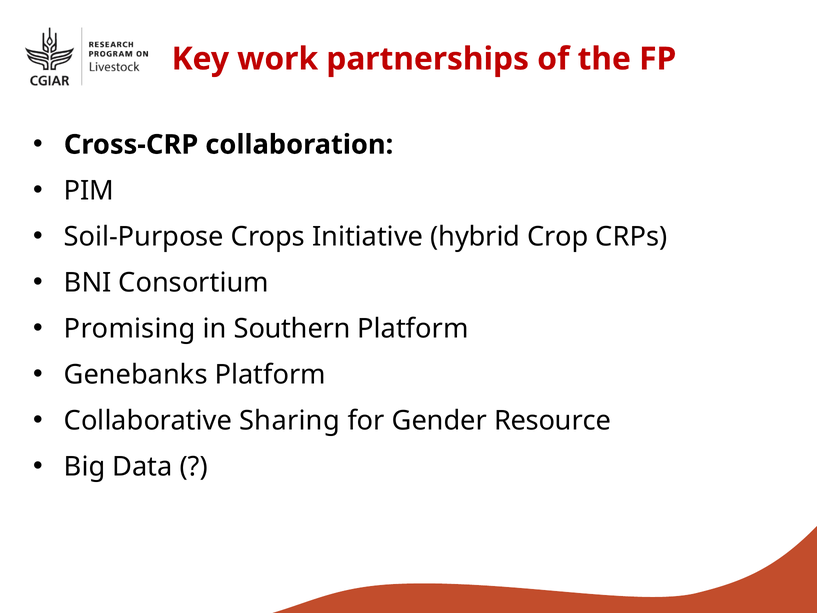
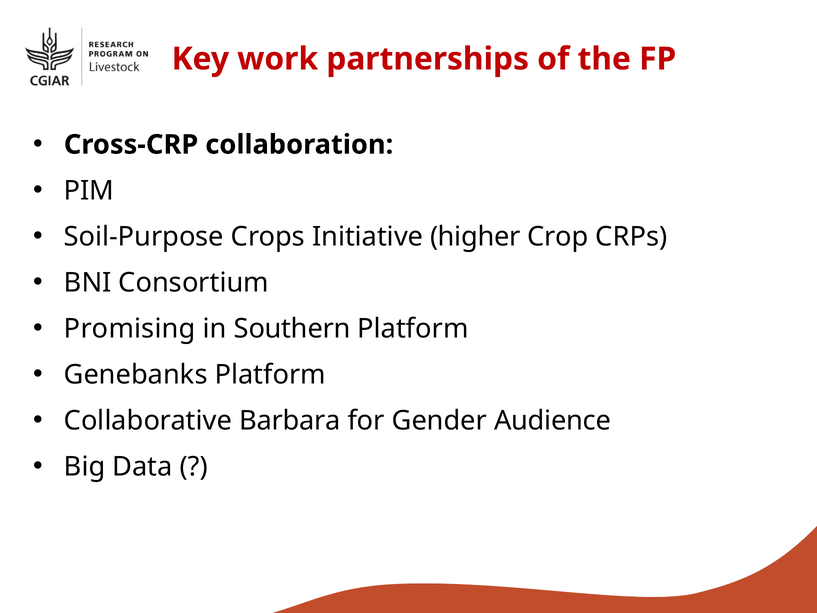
hybrid: hybrid -> higher
Sharing: Sharing -> Barbara
Resource: Resource -> Audience
